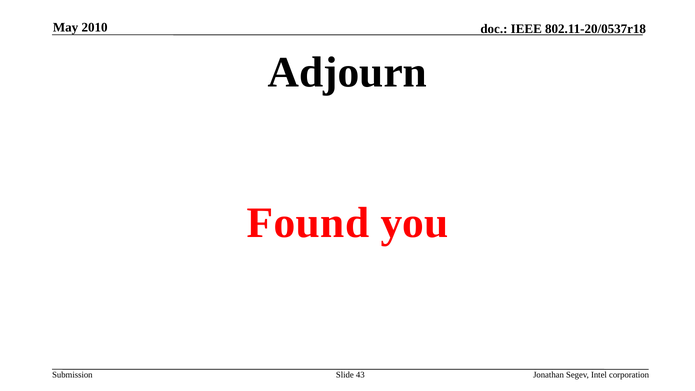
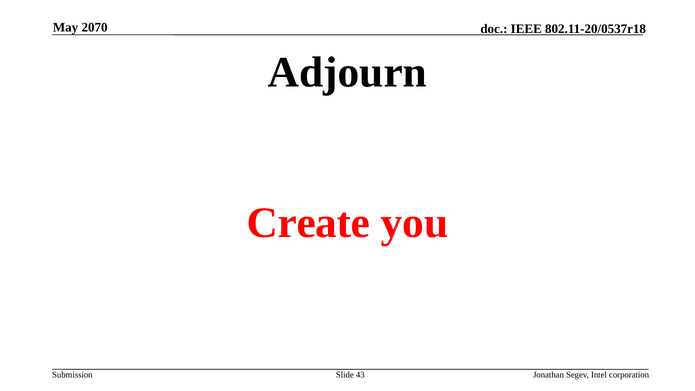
2010: 2010 -> 2070
Found: Found -> Create
